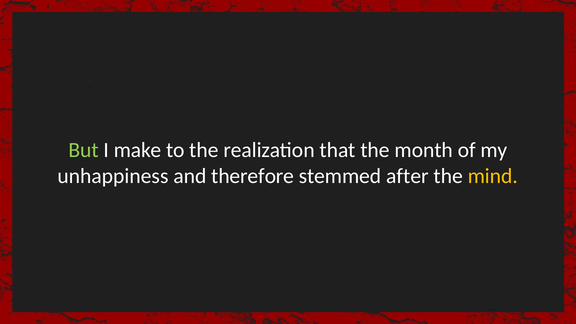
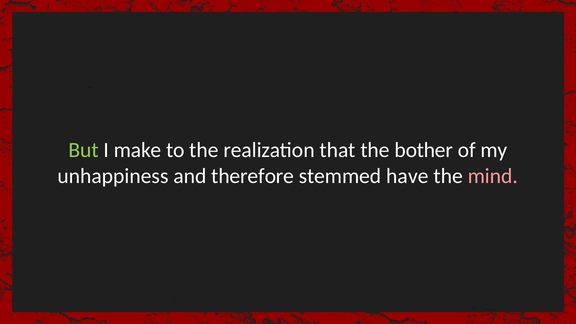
month: month -> bother
after: after -> have
mind colour: yellow -> pink
